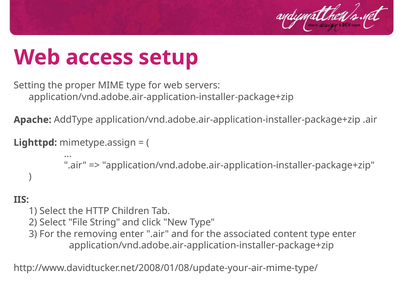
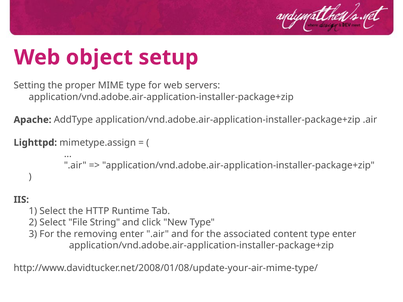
access: access -> object
Children: Children -> Runtime
